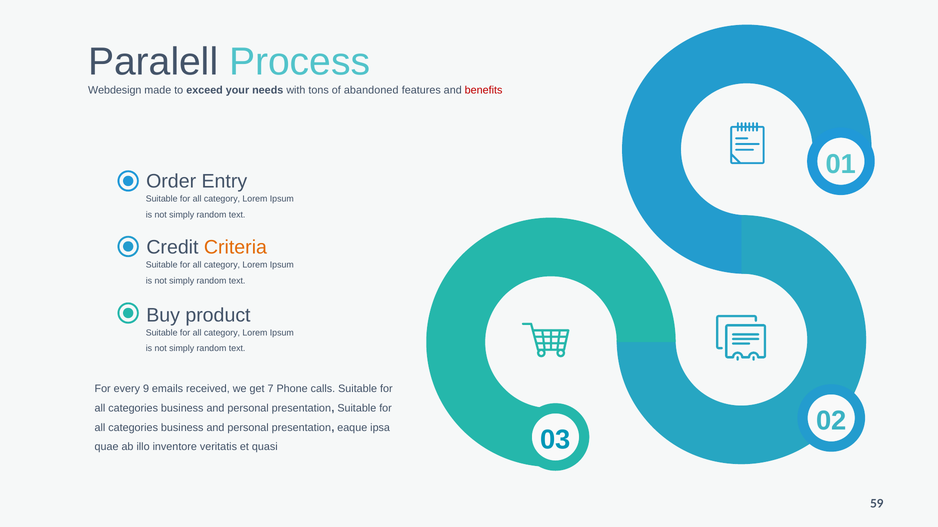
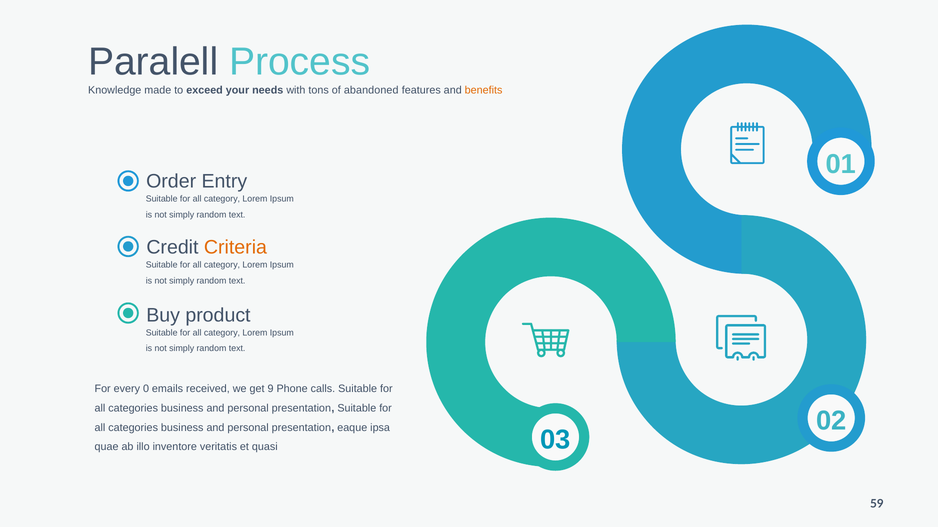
Webdesign: Webdesign -> Knowledge
benefits colour: red -> orange
9: 9 -> 0
7: 7 -> 9
